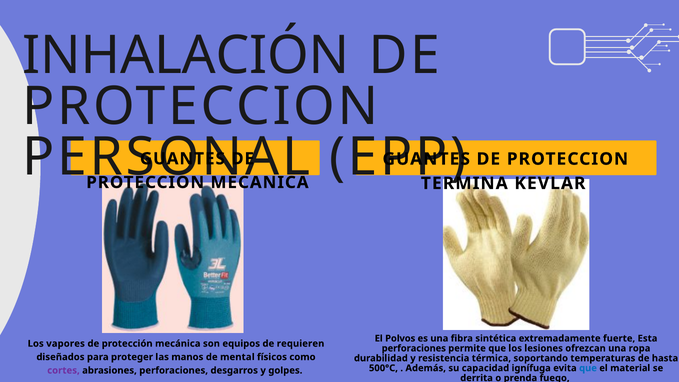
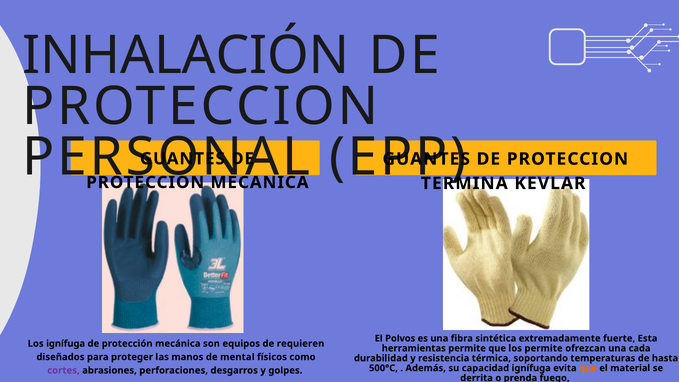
Los vapores: vapores -> ignífuga
perforaciones at (414, 348): perforaciones -> herramientas
los lesiones: lesiones -> permite
ropa: ropa -> cada
que at (588, 368) colour: blue -> orange
